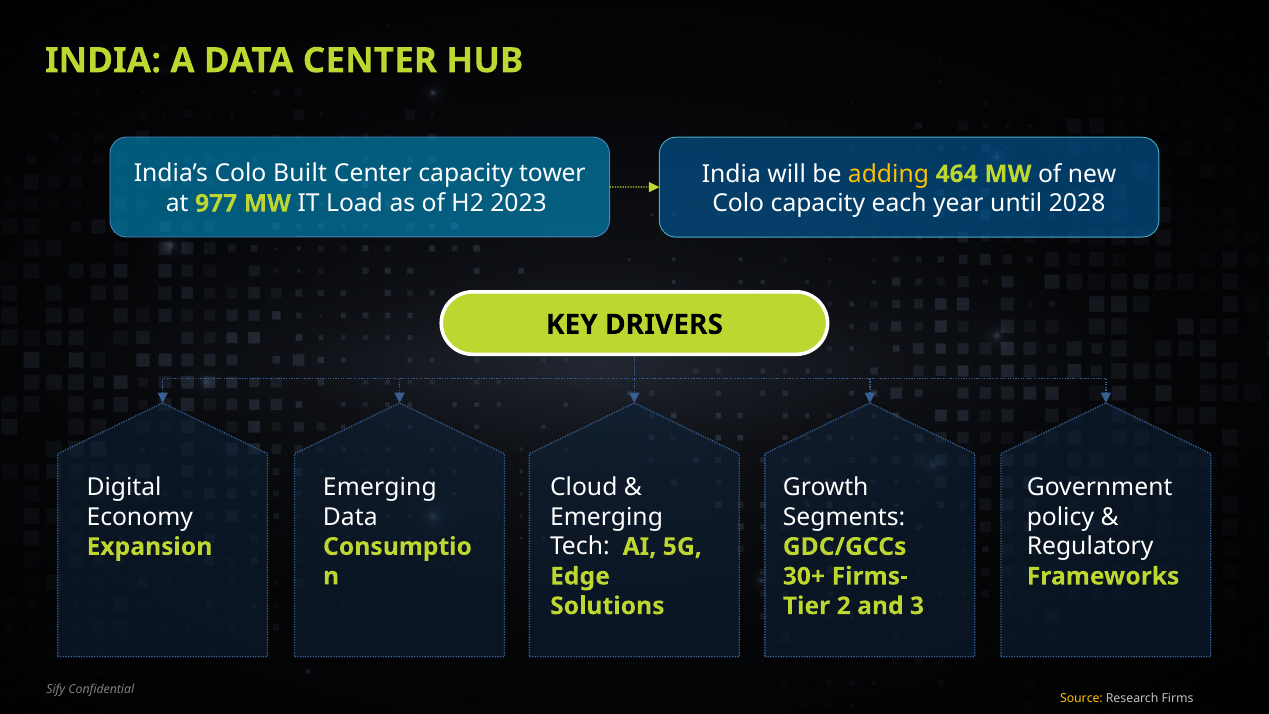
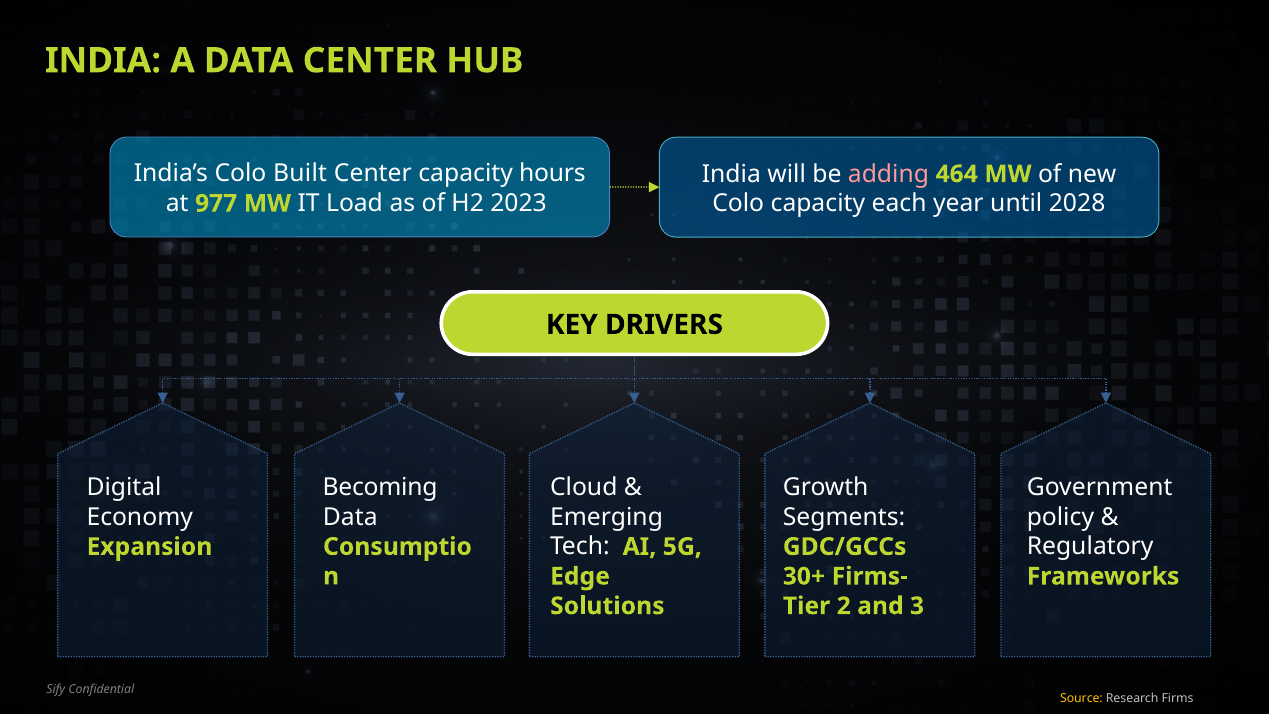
tower: tower -> hours
adding colour: yellow -> pink
Emerging at (380, 487): Emerging -> Becoming
